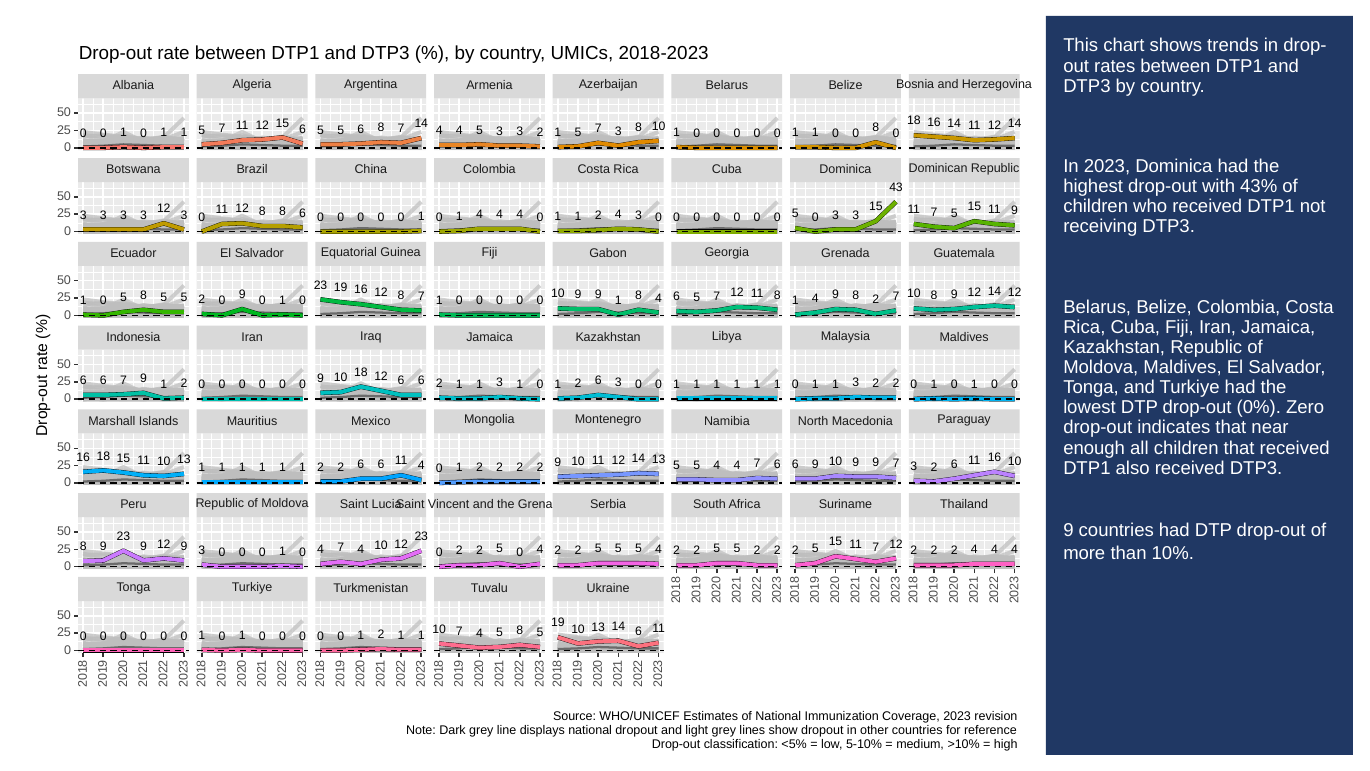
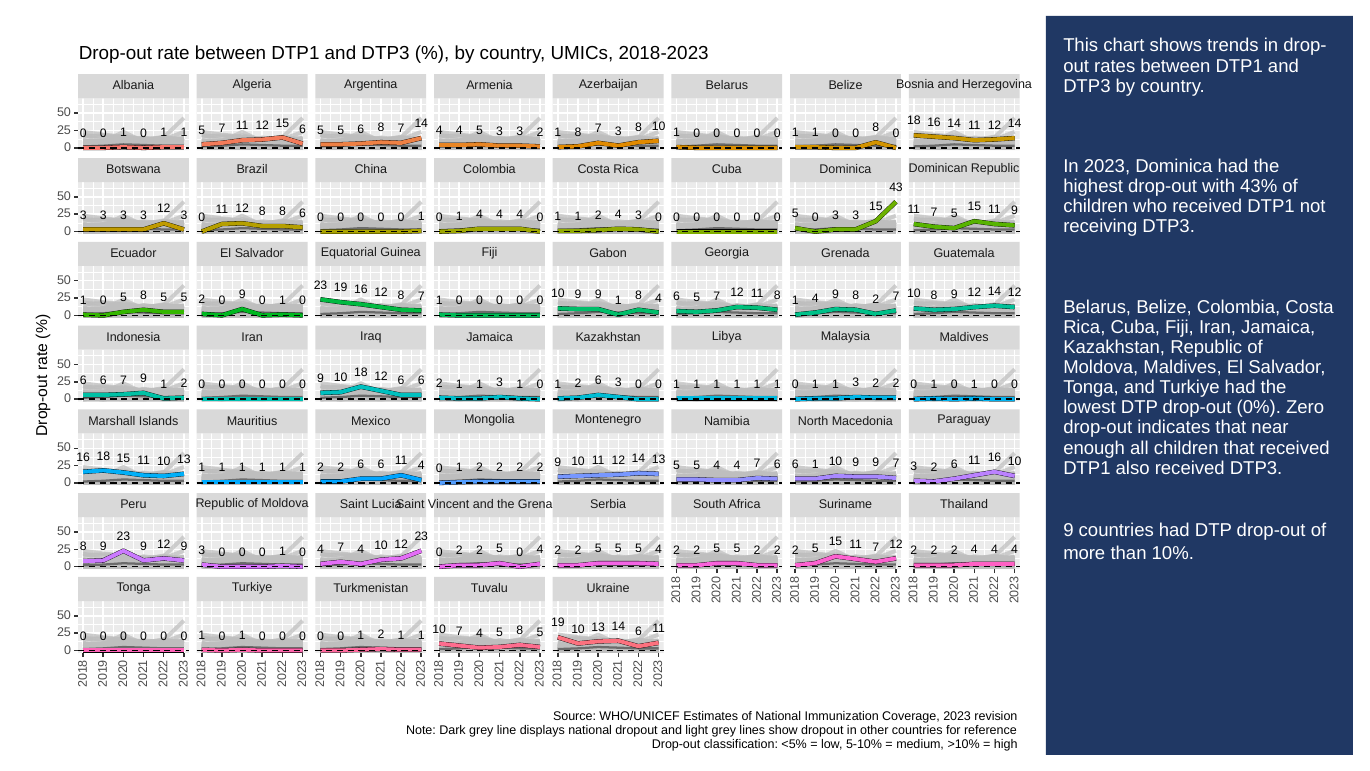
5 at (578, 132): 5 -> 8
6 9: 9 -> 1
